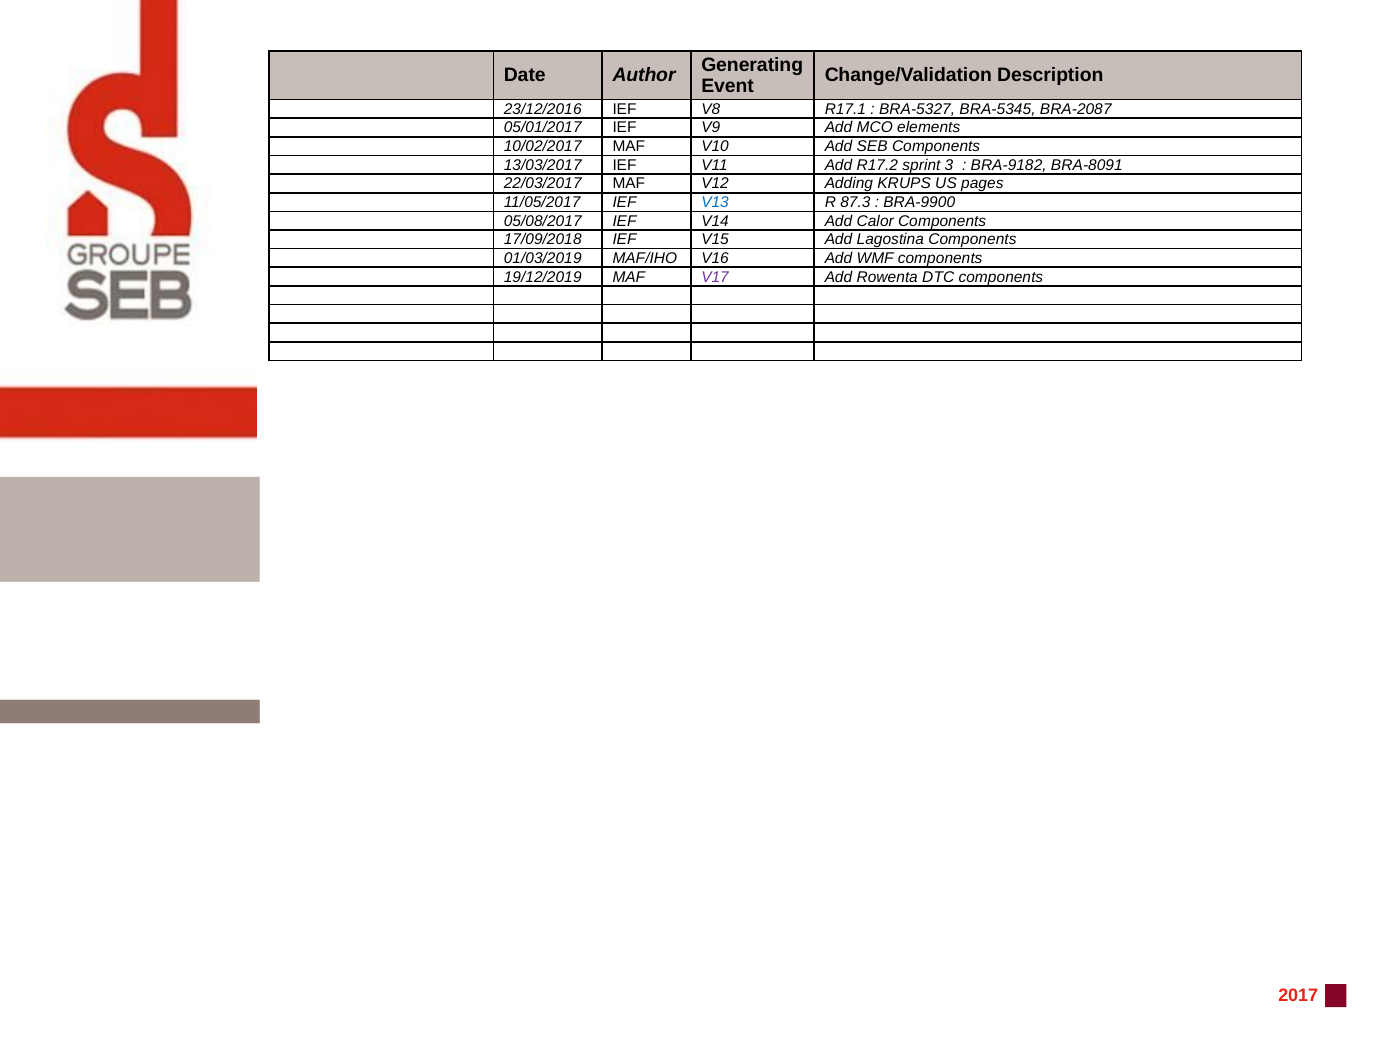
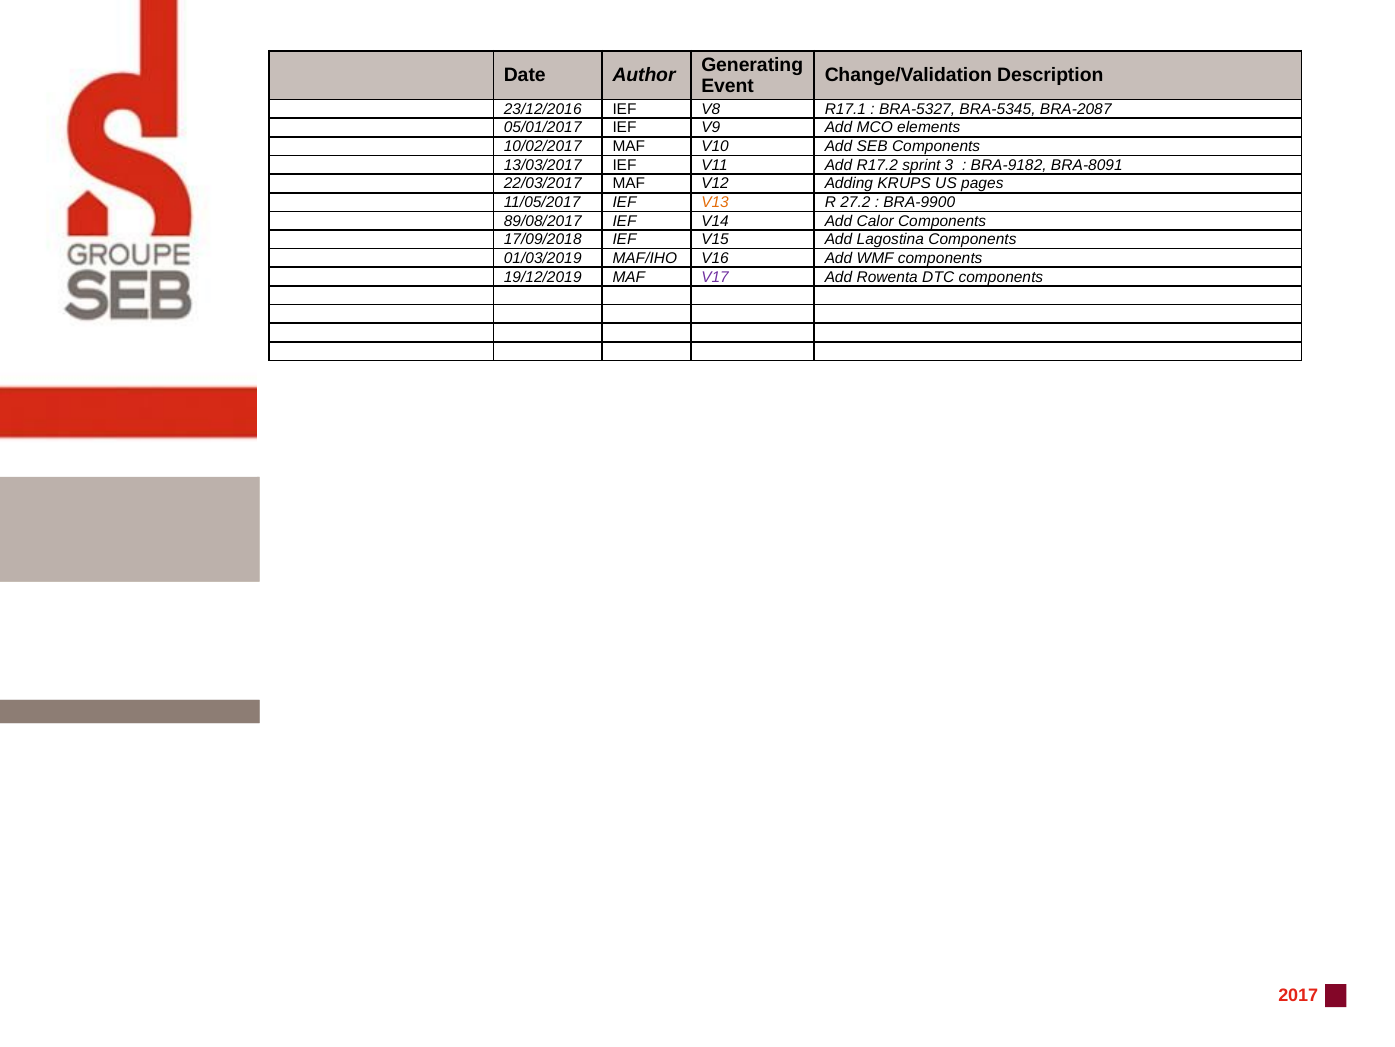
V13 colour: blue -> orange
87.3: 87.3 -> 27.2
05/08/2017: 05/08/2017 -> 89/08/2017
